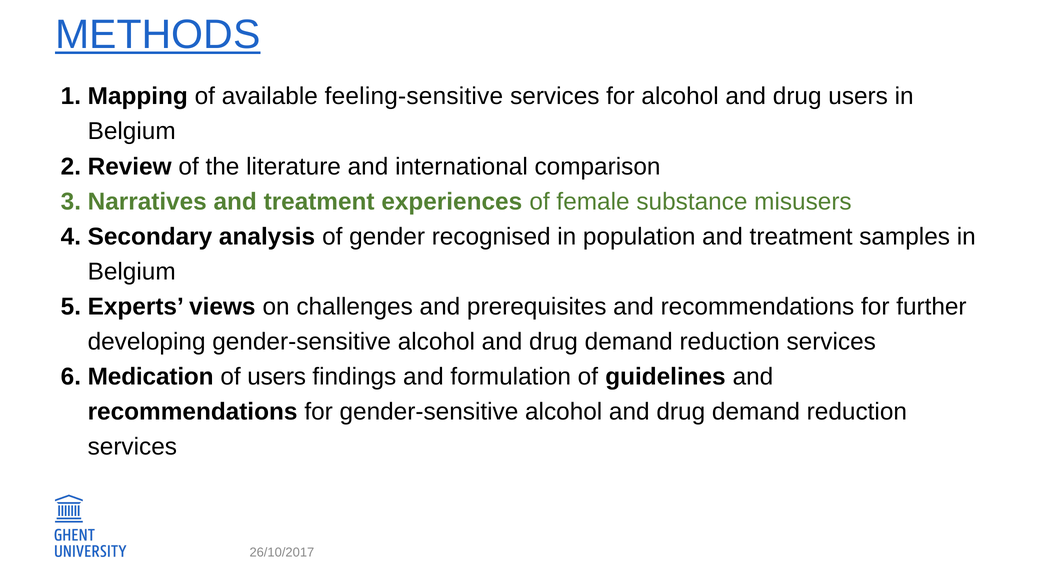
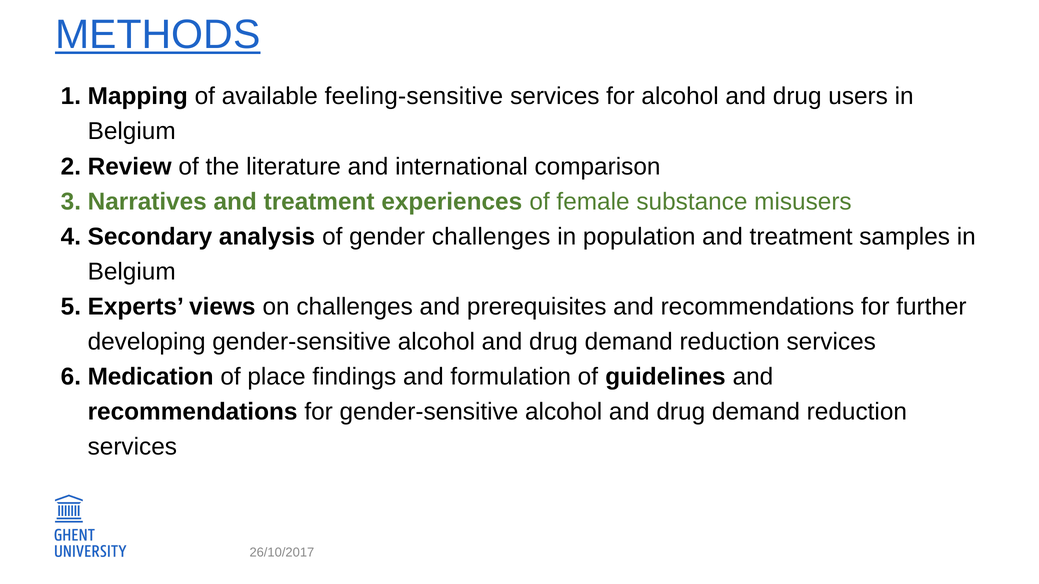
gender recognised: recognised -> challenges
of users: users -> place
